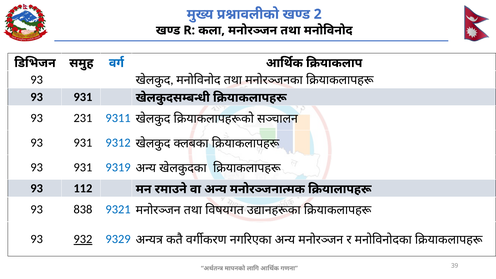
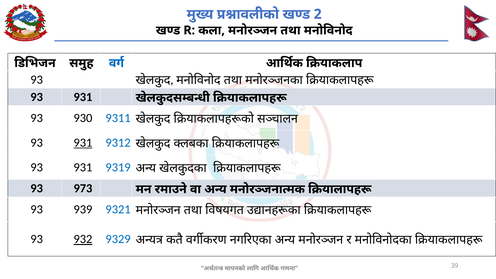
231: 231 -> 930
931 at (83, 143) underline: none -> present
112: 112 -> 973
838: 838 -> 939
